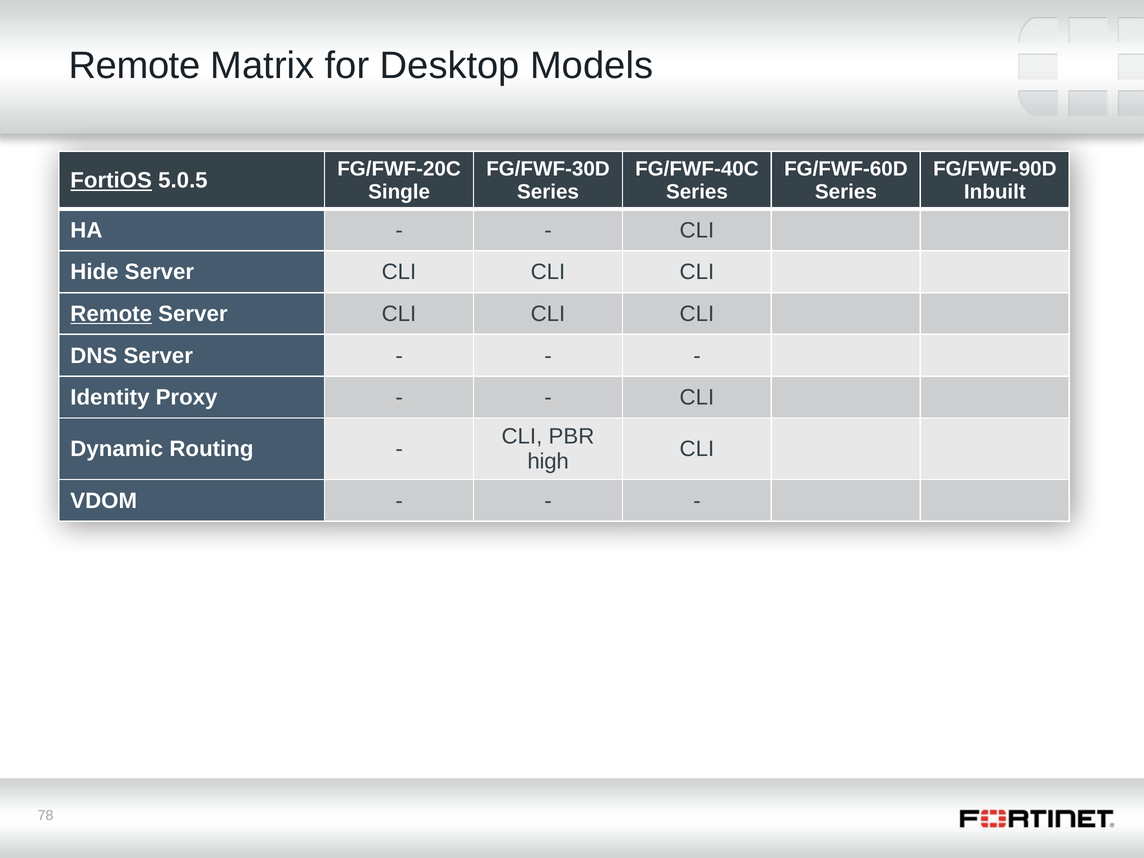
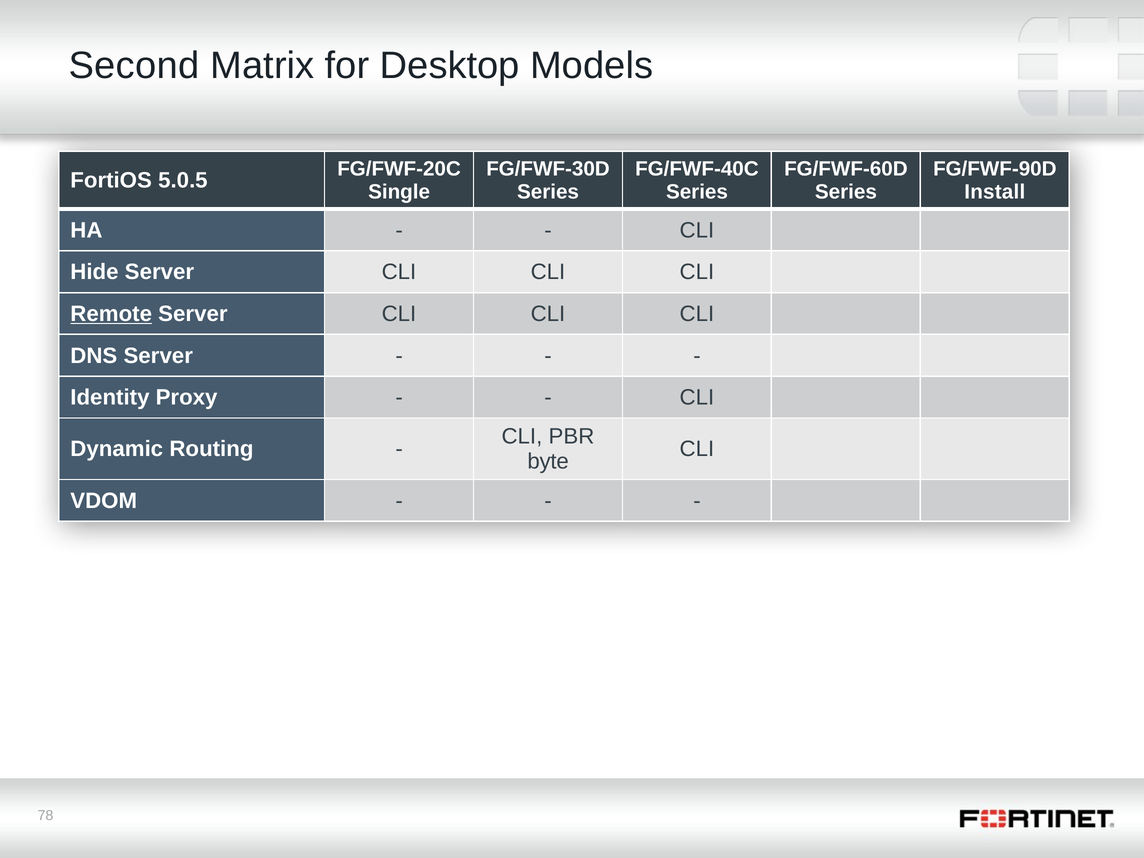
Remote at (134, 66): Remote -> Second
FortiOS underline: present -> none
Inbuilt: Inbuilt -> Install
high: high -> byte
